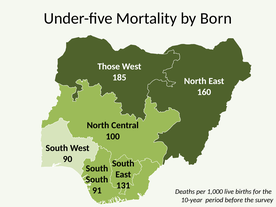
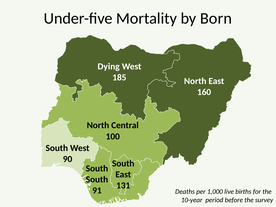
Those: Those -> Dying
